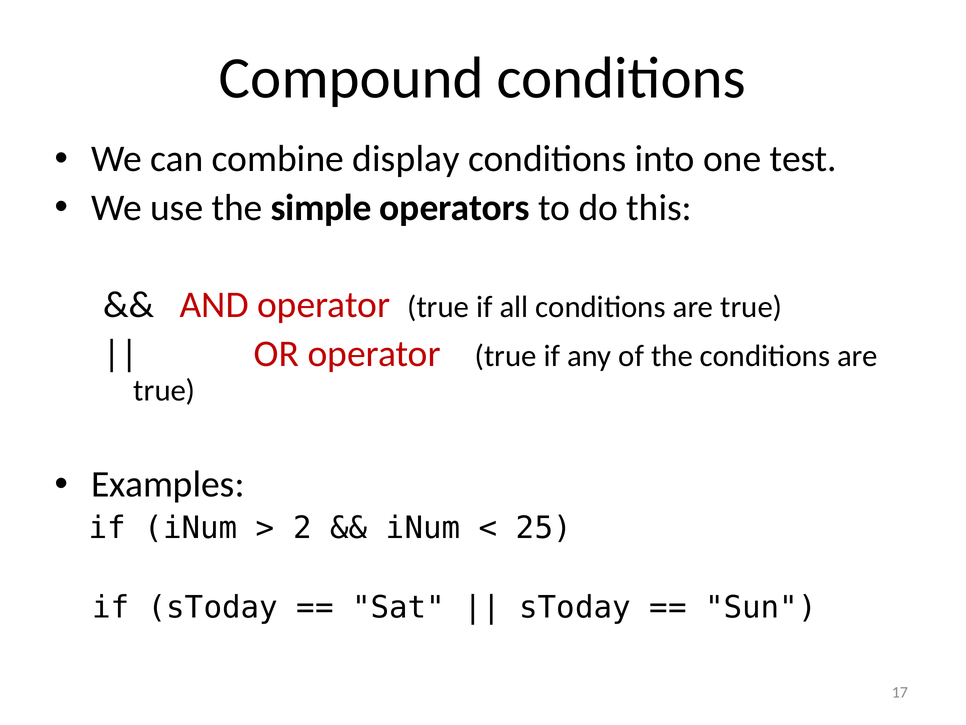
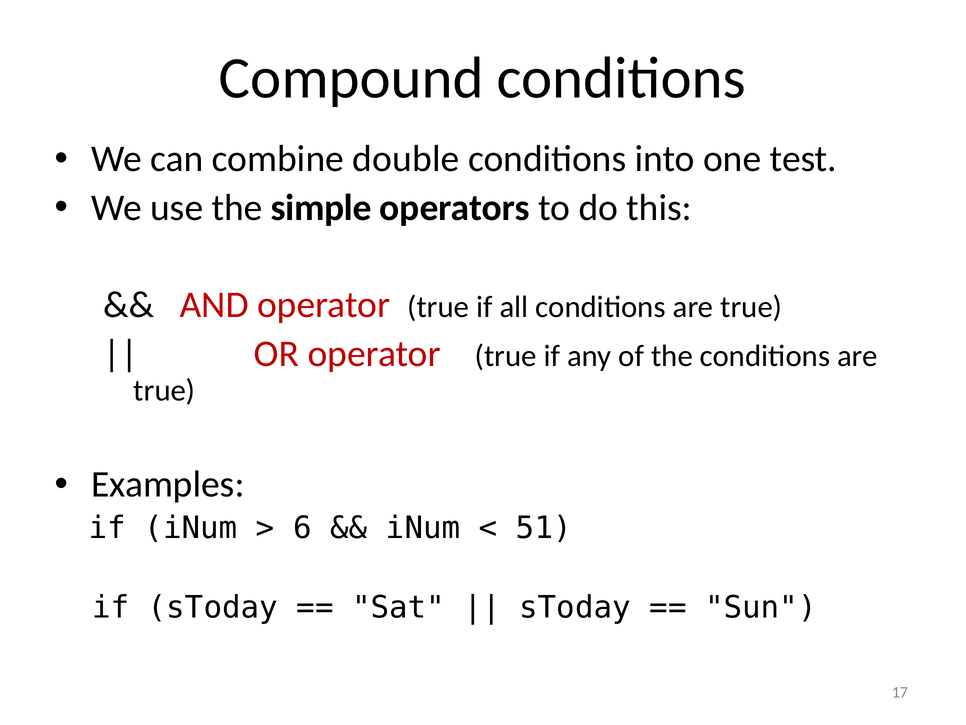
display: display -> double
2: 2 -> 6
25: 25 -> 51
